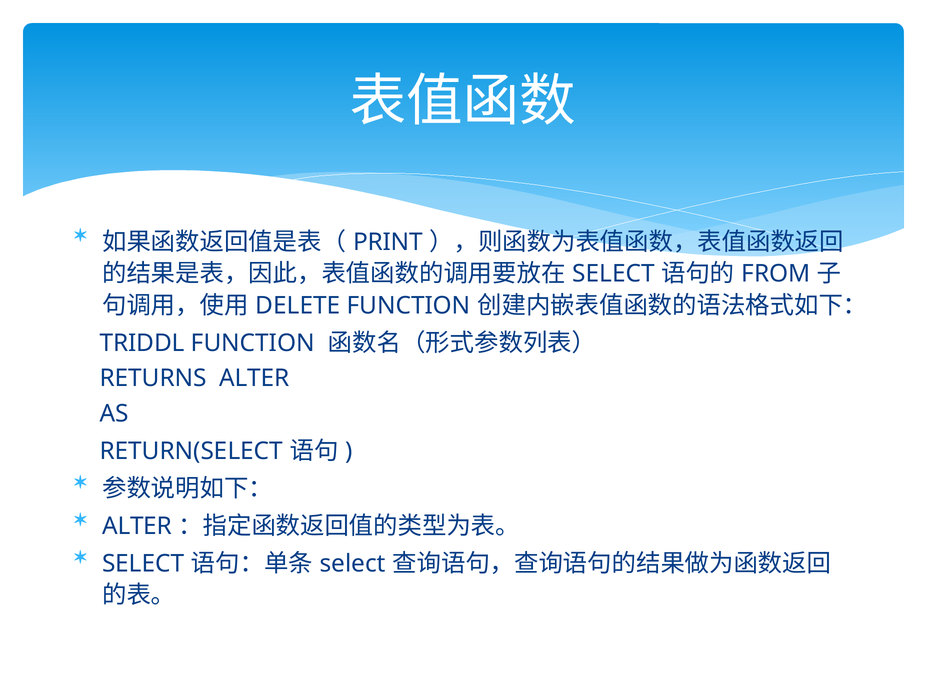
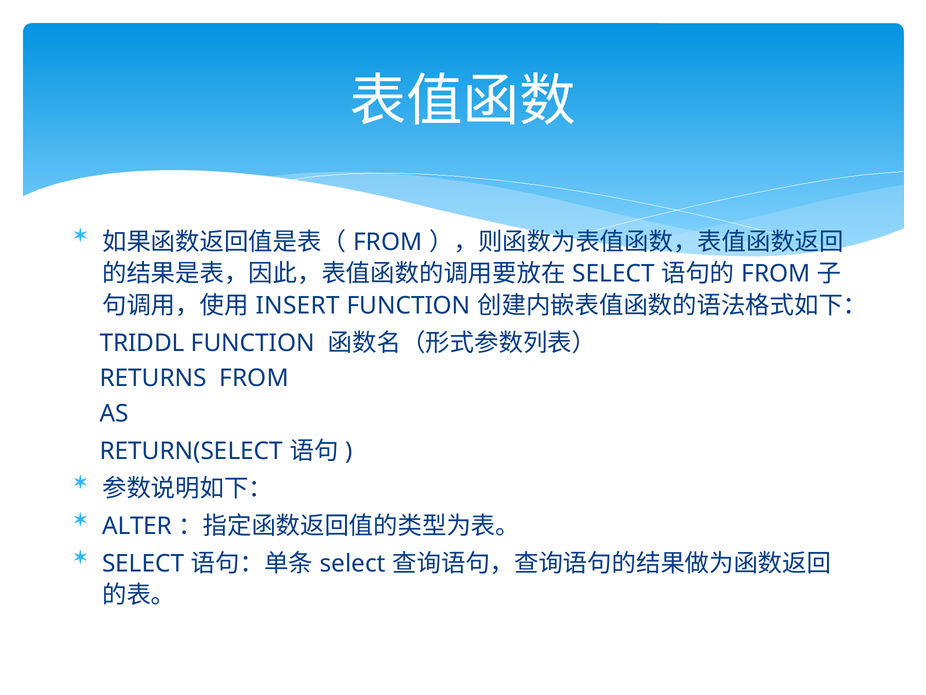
PRINT at (388, 242): PRINT -> FROM
DELETE: DELETE -> INSERT
RETURNS ALTER: ALTER -> FROM
